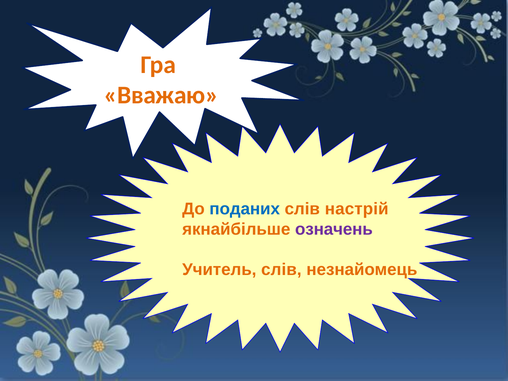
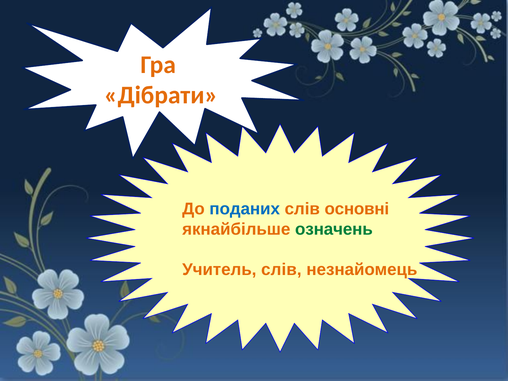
Вважаю: Вважаю -> Дібрати
настрій: настрій -> основні
означень colour: purple -> green
